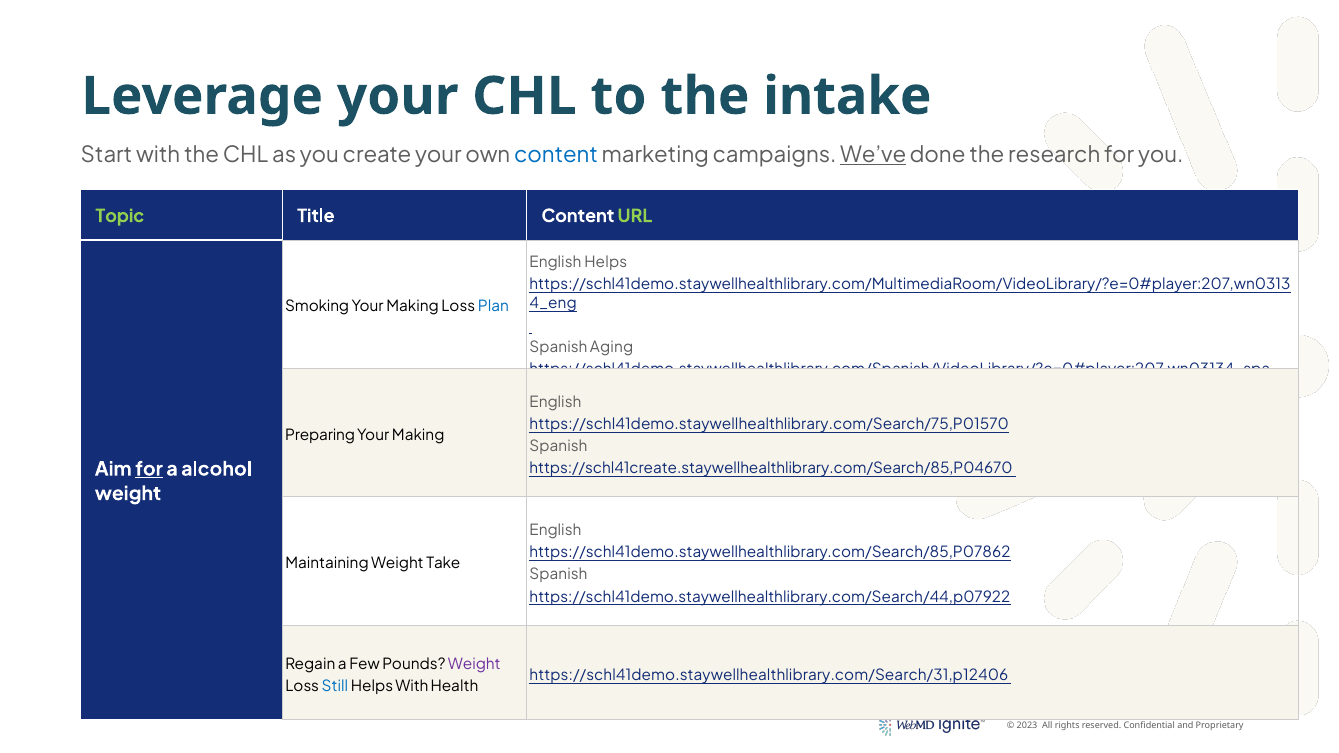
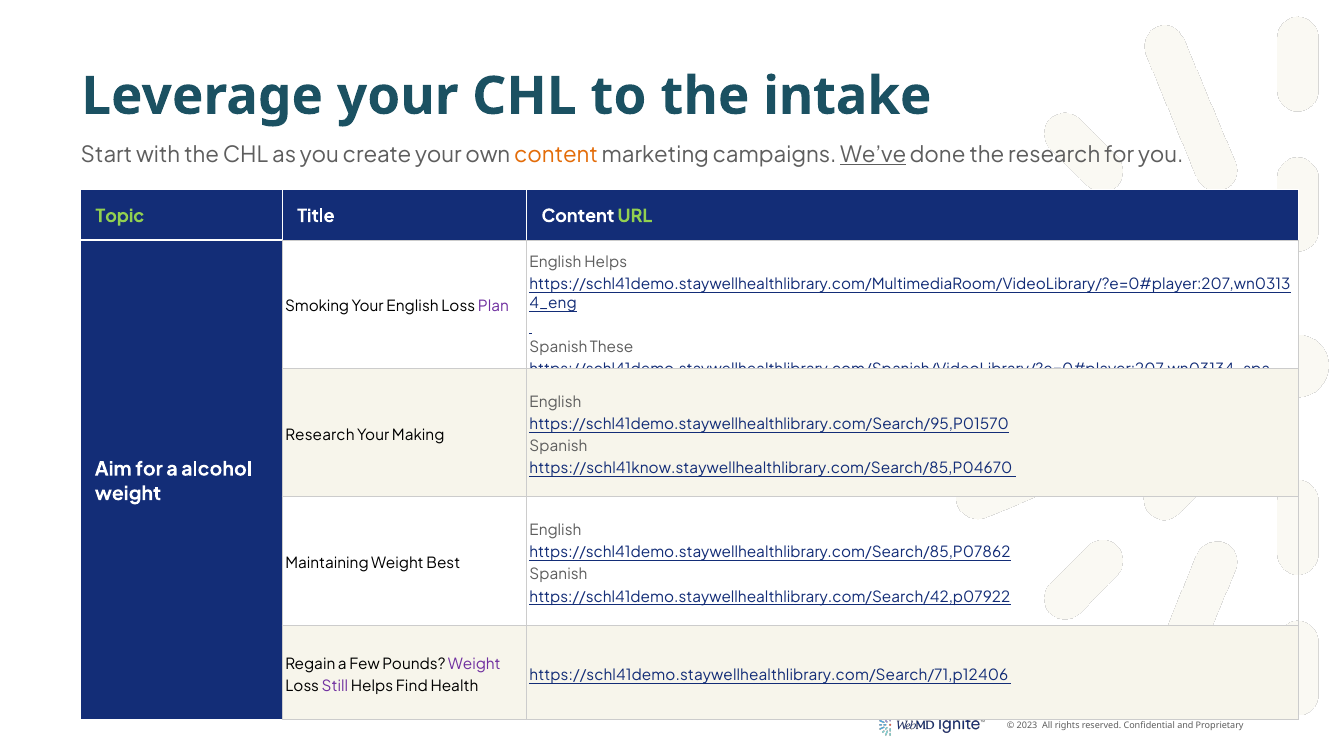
content at (556, 155) colour: blue -> orange
Making at (413, 307): Making -> English
Plan colour: blue -> purple
Aging: Aging -> These
https://schl41demo.staywellhealthlibrary.com/Search/75,P01570: https://schl41demo.staywellhealthlibrary.com/Search/75,P01570 -> https://schl41demo.staywellhealthlibrary.com/Search/95,P01570
Preparing at (320, 435): Preparing -> Research
for at (149, 469) underline: present -> none
https://schl41create.staywellhealthlibrary.com/Search/85,P04670: https://schl41create.staywellhealthlibrary.com/Search/85,P04670 -> https://schl41know.staywellhealthlibrary.com/Search/85,P04670
Take: Take -> Best
https://schl41demo.staywellhealthlibrary.com/Search/44,p07922: https://schl41demo.staywellhealthlibrary.com/Search/44,p07922 -> https://schl41demo.staywellhealthlibrary.com/Search/42,p07922
https://schl41demo.staywellhealthlibrary.com/Search/31,p12406: https://schl41demo.staywellhealthlibrary.com/Search/31,p12406 -> https://schl41demo.staywellhealthlibrary.com/Search/71,p12406
Still colour: blue -> purple
Helps With: With -> Find
